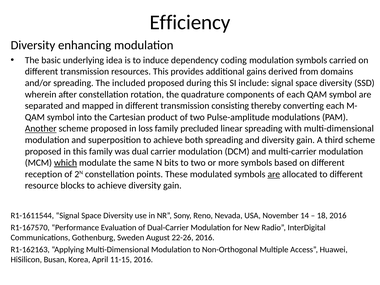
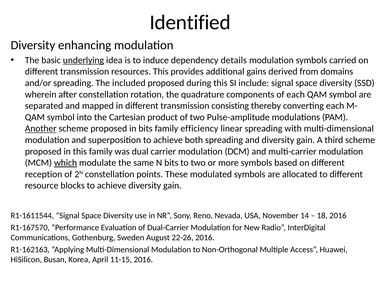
Efficiency: Efficiency -> Identified
underlying underline: none -> present
coding: coding -> details
in loss: loss -> bits
precluded: precluded -> efficiency
are at (274, 174) underline: present -> none
